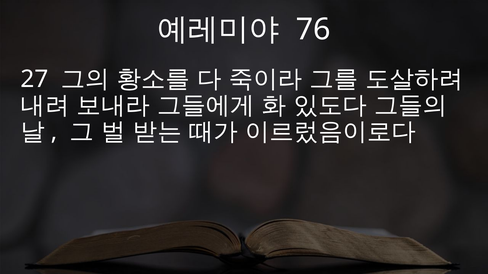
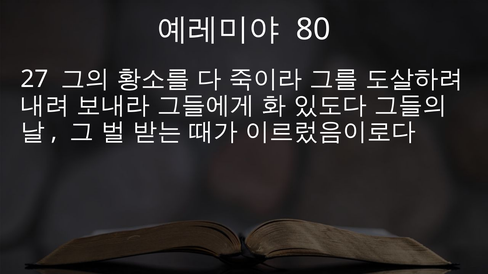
76: 76 -> 80
